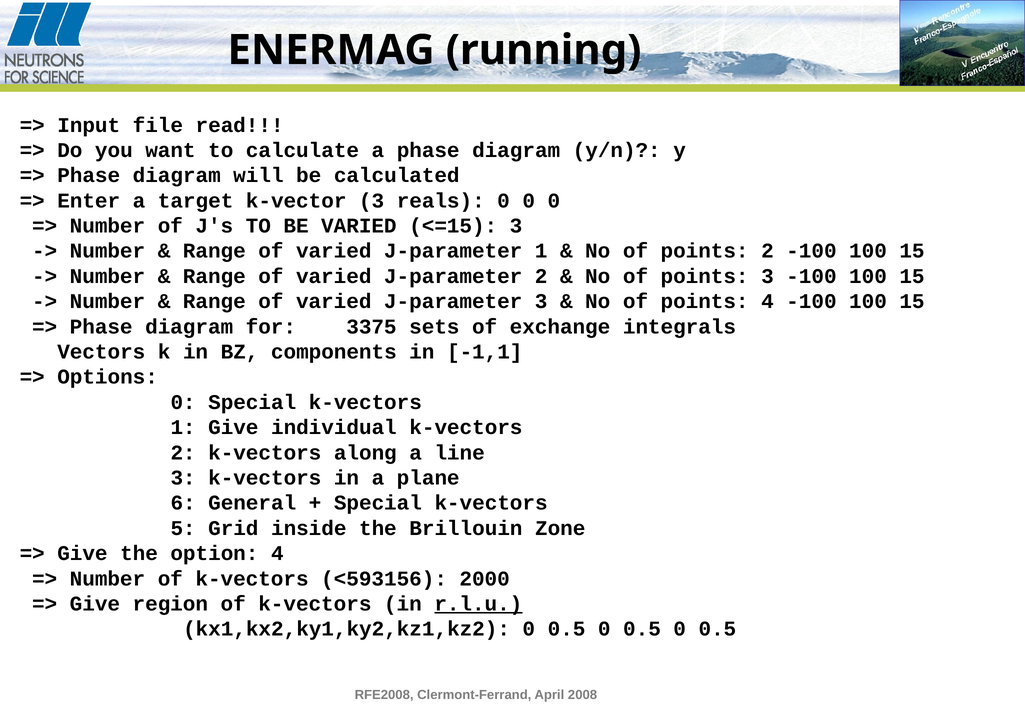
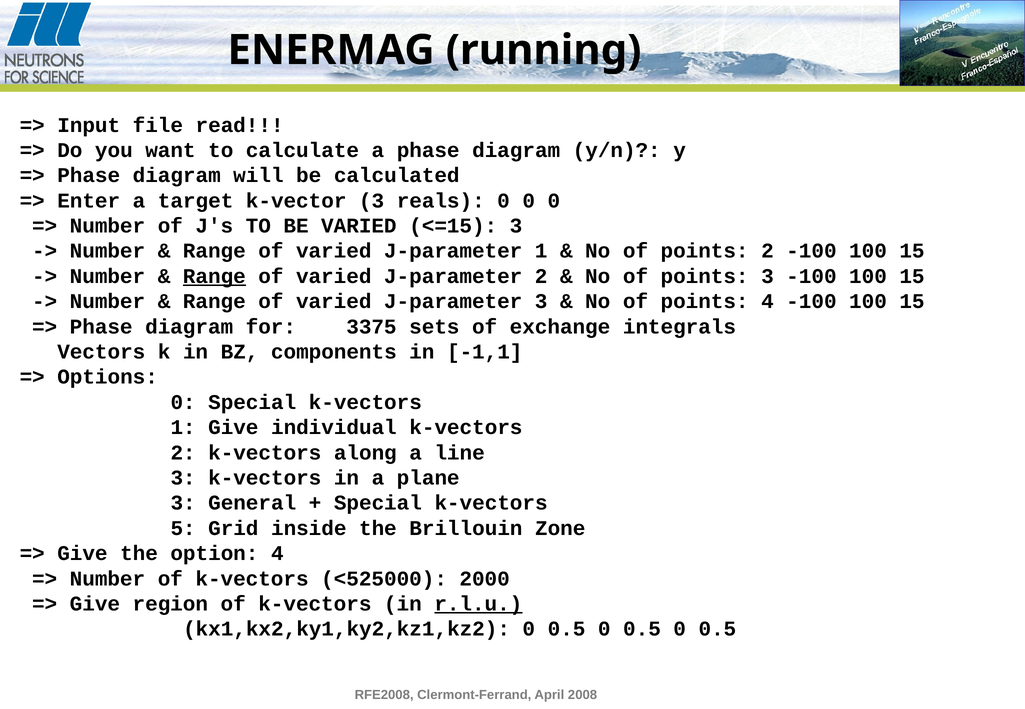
Range at (214, 276) underline: none -> present
6 at (183, 503): 6 -> 3
<593156: <593156 -> <525000
